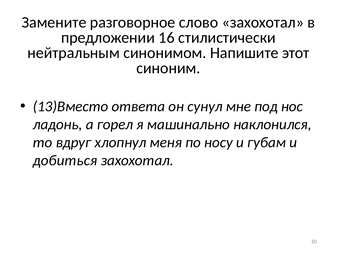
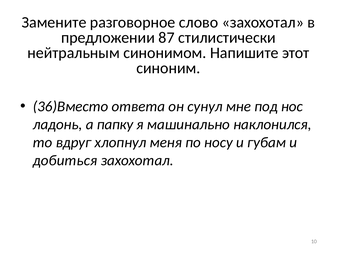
16: 16 -> 87
13)Вместо: 13)Вместо -> 36)Вместо
горел: горел -> папку
